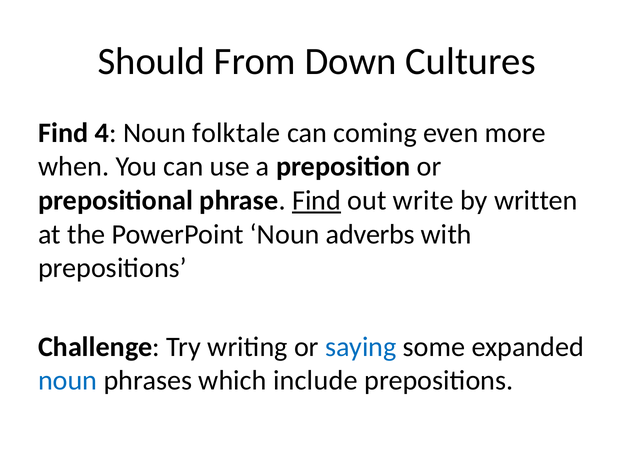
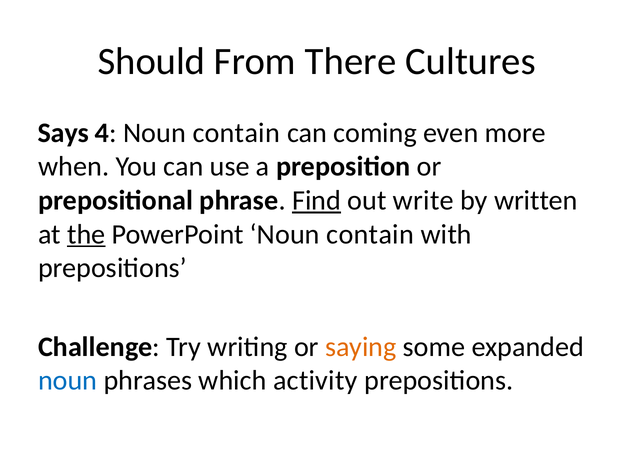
Down: Down -> There
Find at (63, 133): Find -> Says
4 Noun folktale: folktale -> contain
the underline: none -> present
PowerPoint Noun adverbs: adverbs -> contain
saying colour: blue -> orange
include: include -> activity
